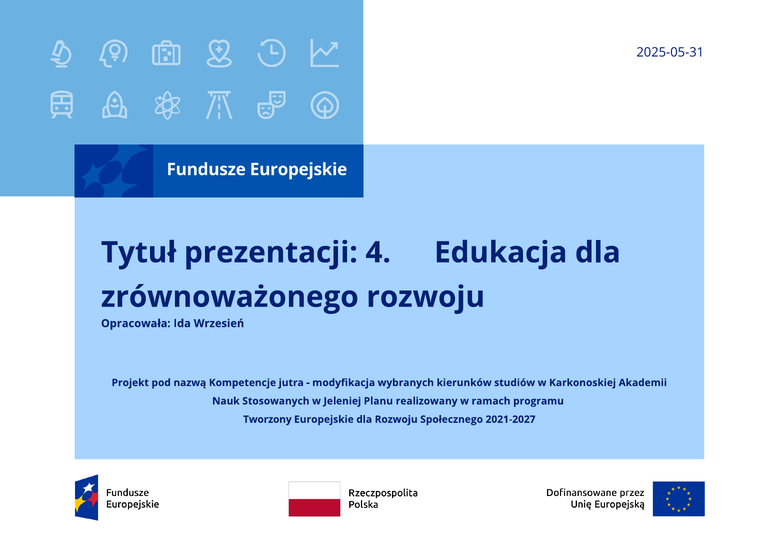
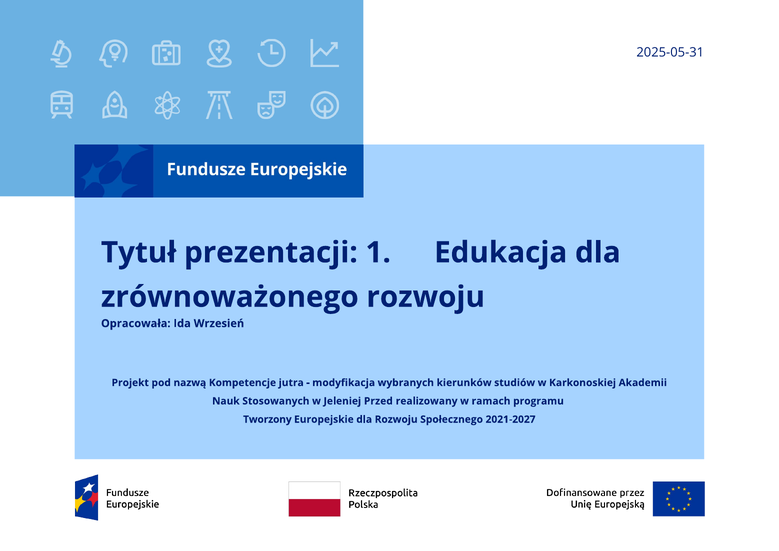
4: 4 -> 1
Planu: Planu -> Przed
